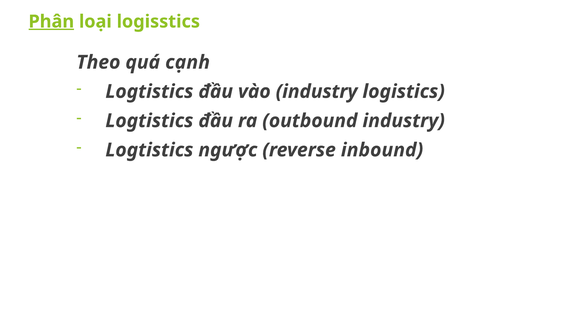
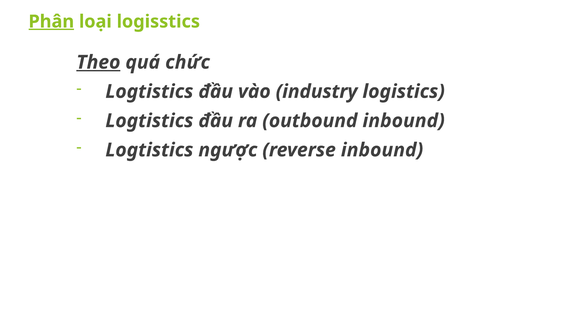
Theo underline: none -> present
cạnh: cạnh -> chức
outbound industry: industry -> inbound
